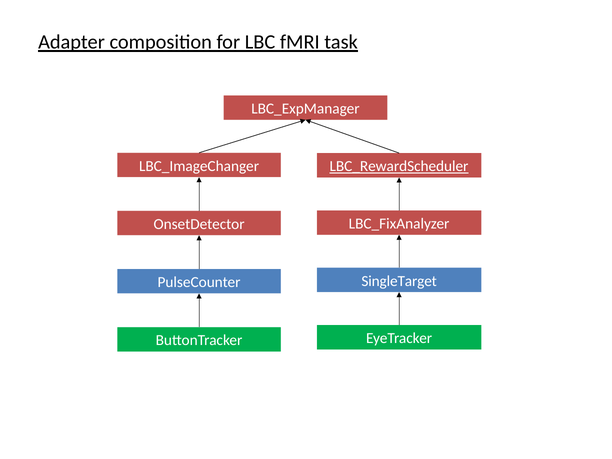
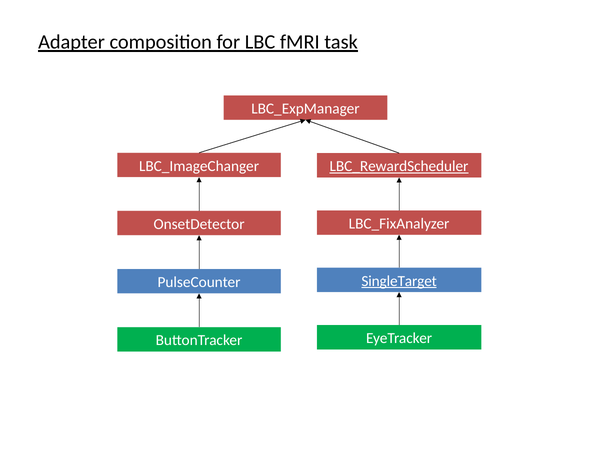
SingleTarget underline: none -> present
